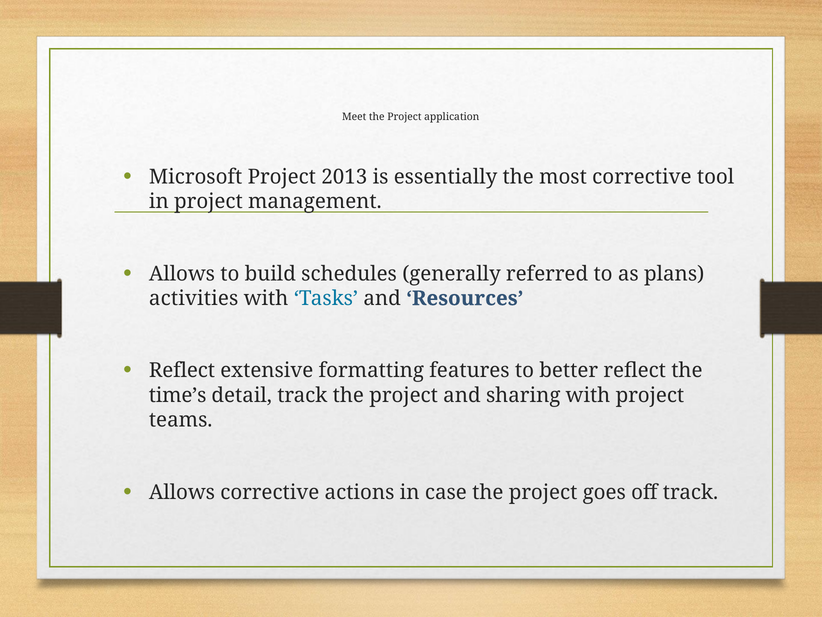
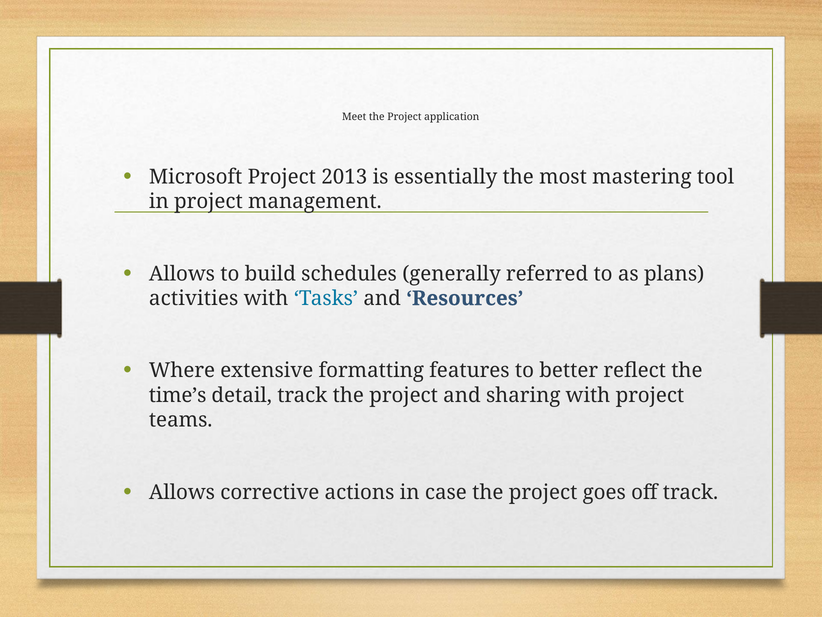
most corrective: corrective -> mastering
Reflect at (182, 370): Reflect -> Where
